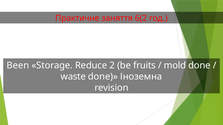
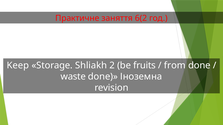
Been: Been -> Keep
Reduce: Reduce -> Shliakh
mold: mold -> from
